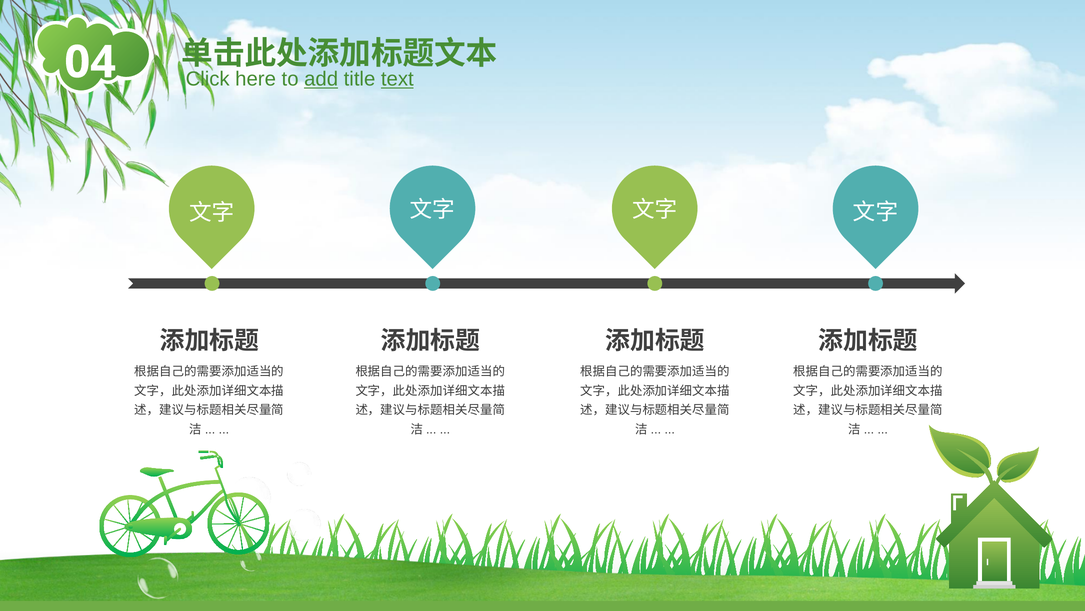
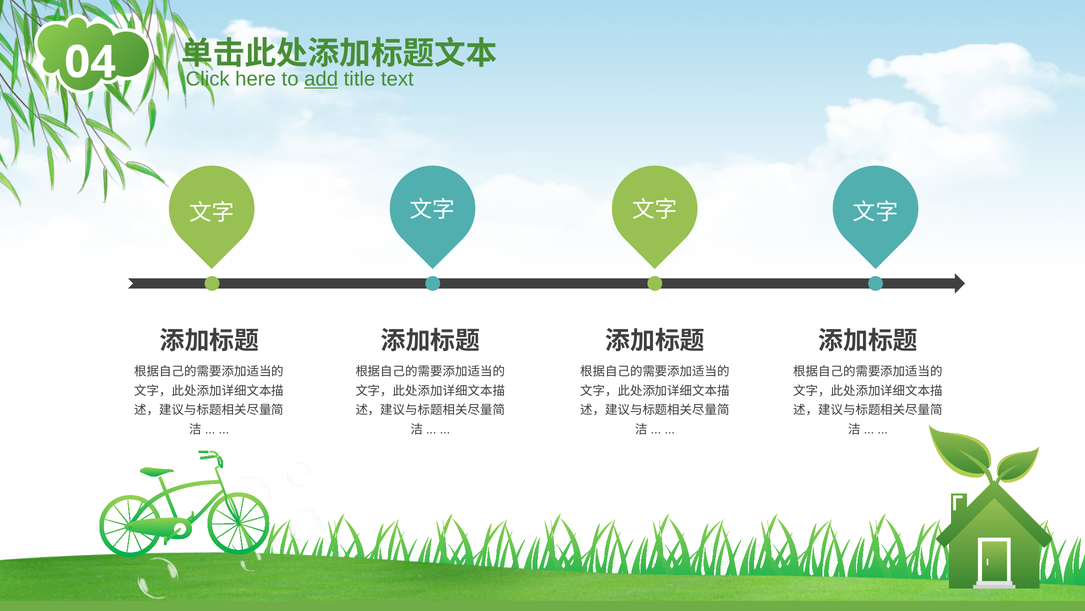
text underline: present -> none
